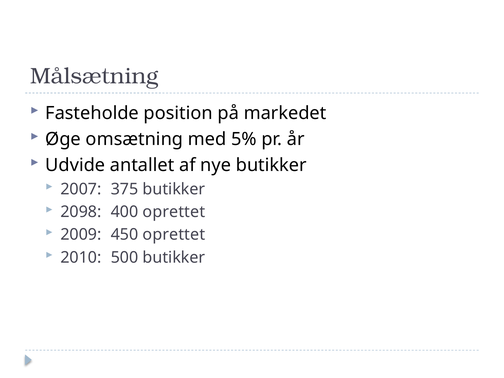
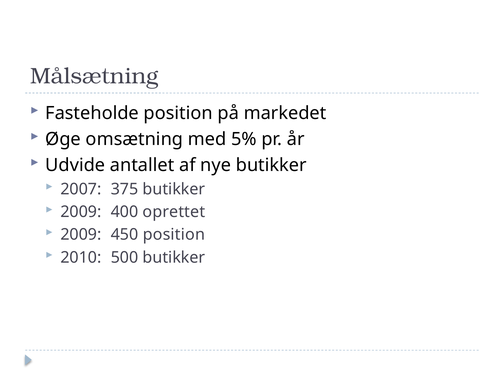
2098 at (81, 212): 2098 -> 2009
450 oprettet: oprettet -> position
